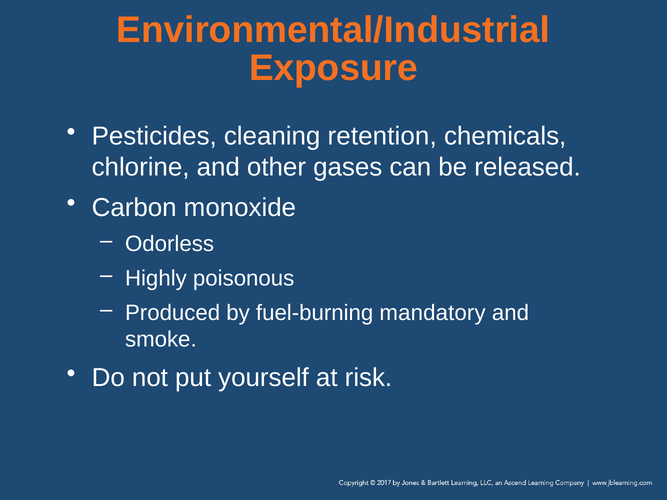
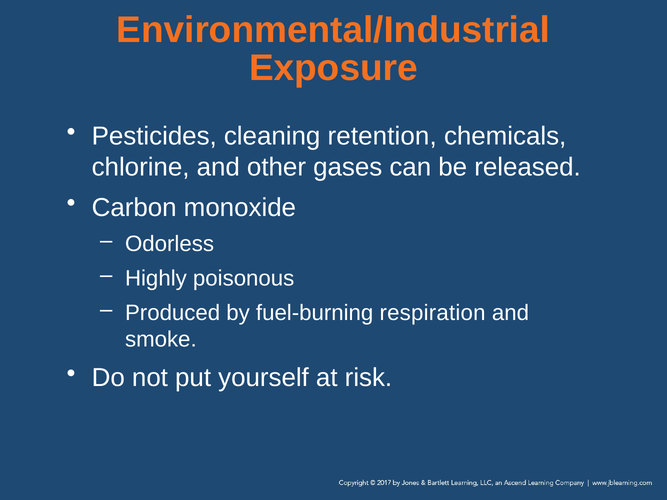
mandatory: mandatory -> respiration
